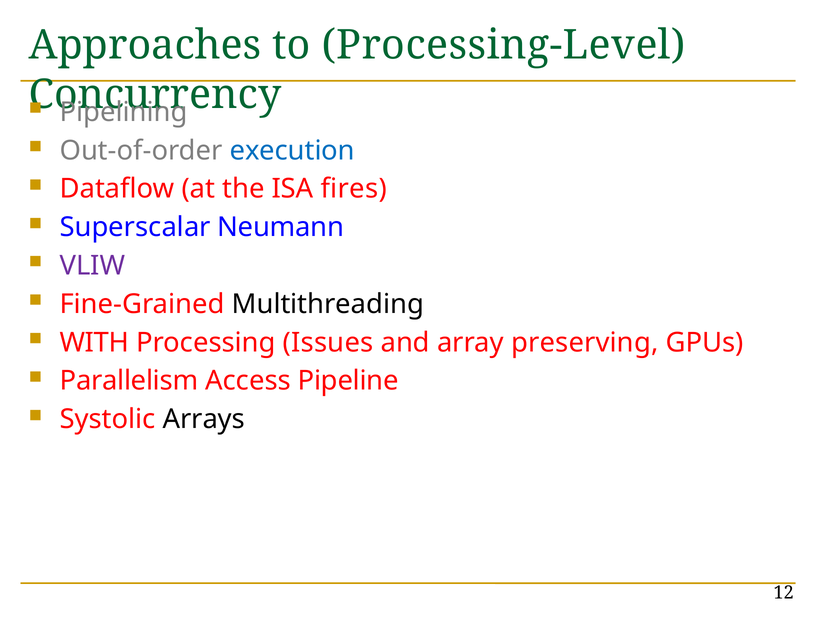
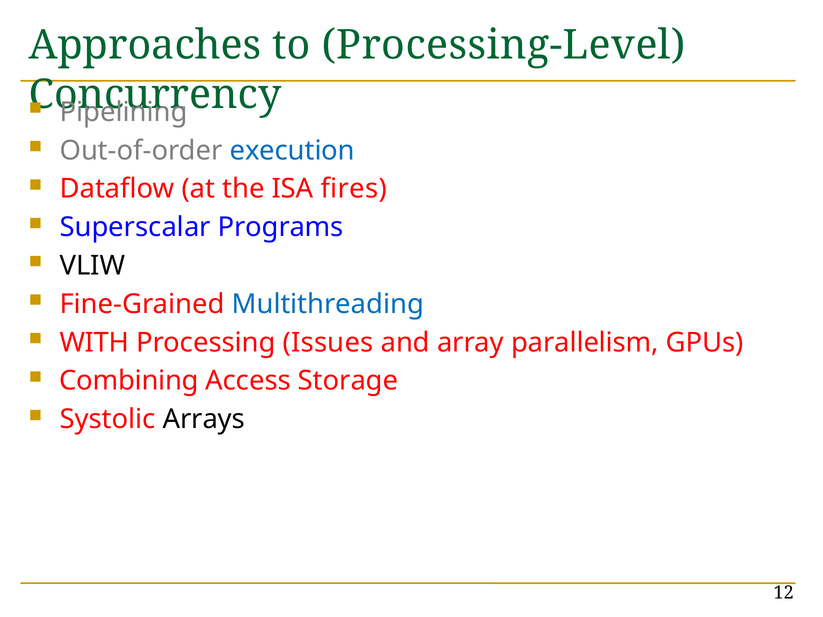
Neumann: Neumann -> Programs
VLIW colour: purple -> black
Multithreading colour: black -> blue
preserving: preserving -> parallelism
Parallelism: Parallelism -> Combining
Pipeline: Pipeline -> Storage
